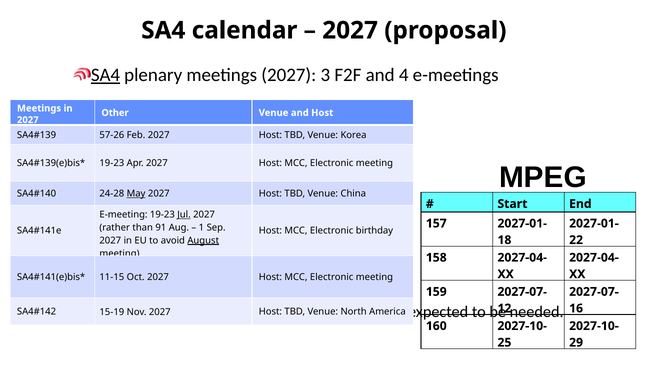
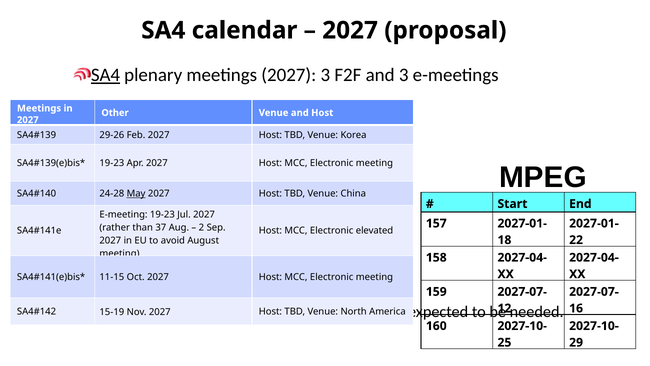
and 4: 4 -> 3
57-26: 57-26 -> 29-26
Jul underline: present -> none
91: 91 -> 37
1: 1 -> 2
birthday: birthday -> elevated
August underline: present -> none
